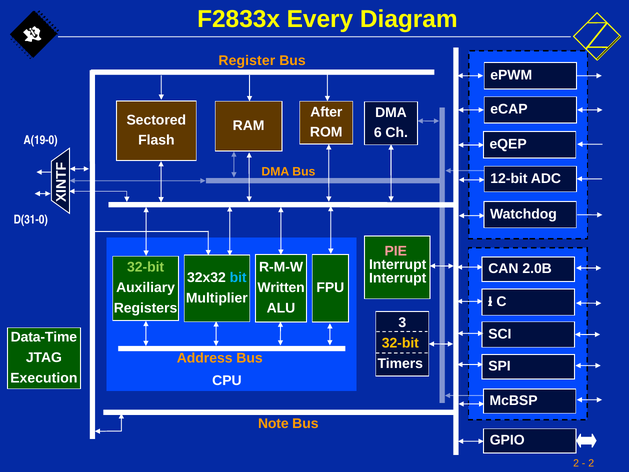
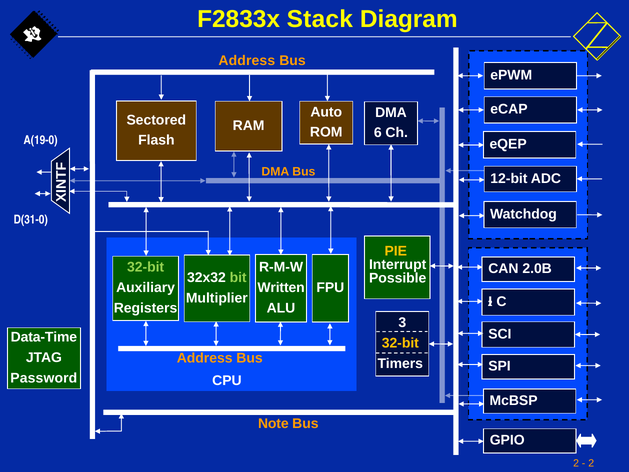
Every: Every -> Stack
Register at (247, 60): Register -> Address
After: After -> Auto
PIE colour: pink -> yellow
bit colour: light blue -> light green
Interrupt at (398, 278): Interrupt -> Possible
Execution: Execution -> Password
